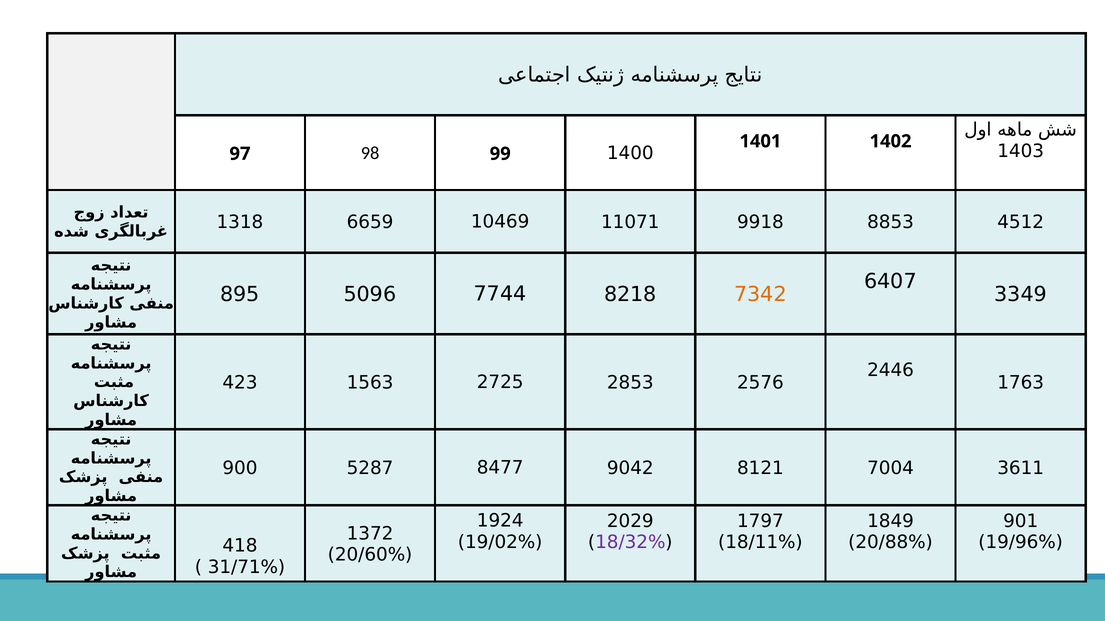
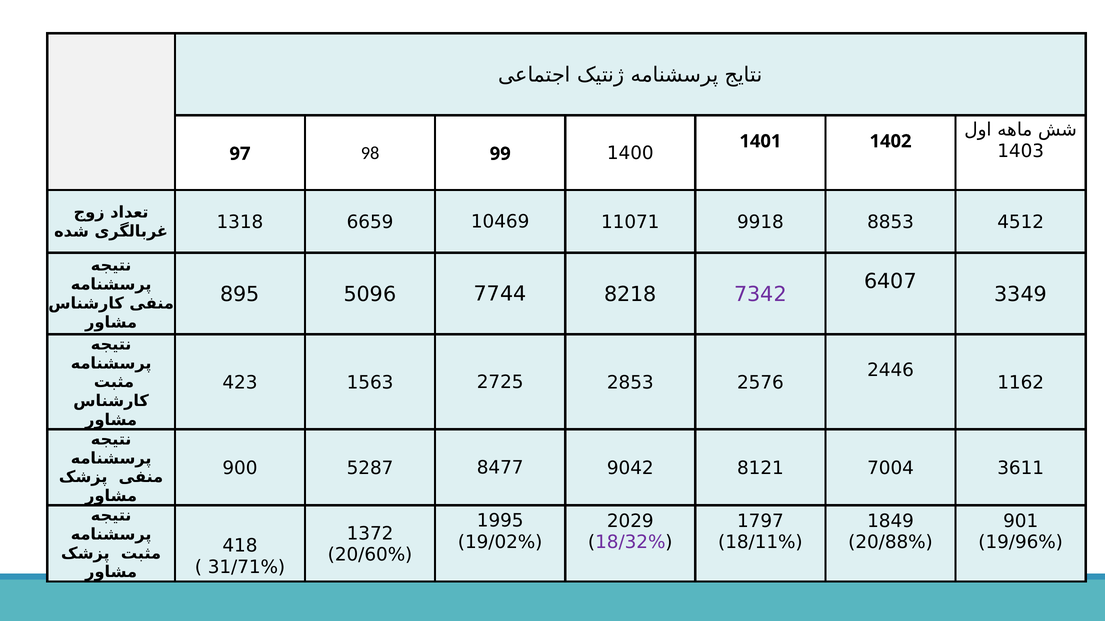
7342 colour: orange -> purple
1763: 1763 -> 1162
1924: 1924 -> 1995
